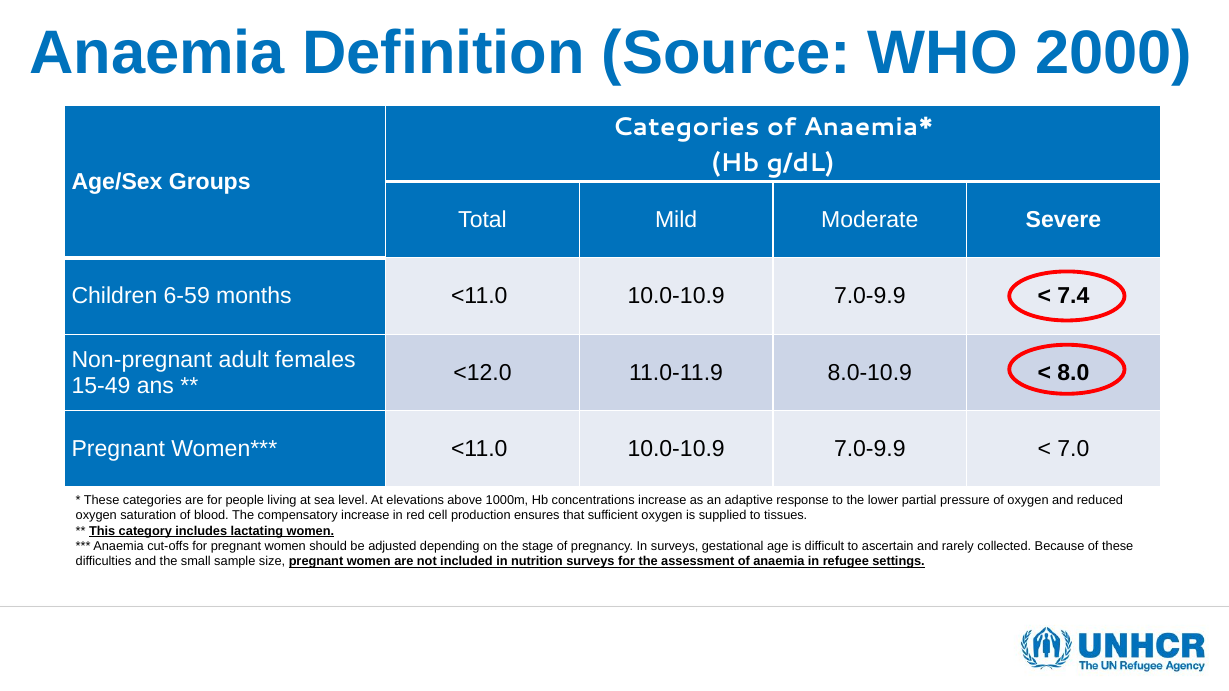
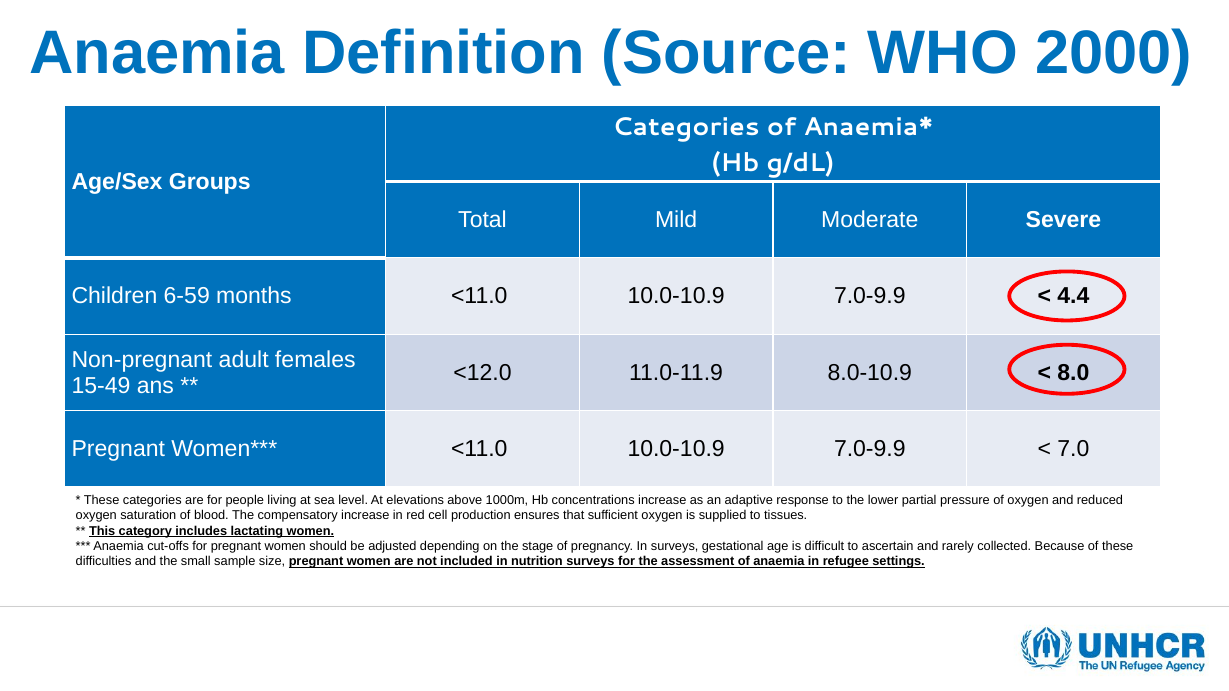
7.4: 7.4 -> 4.4
